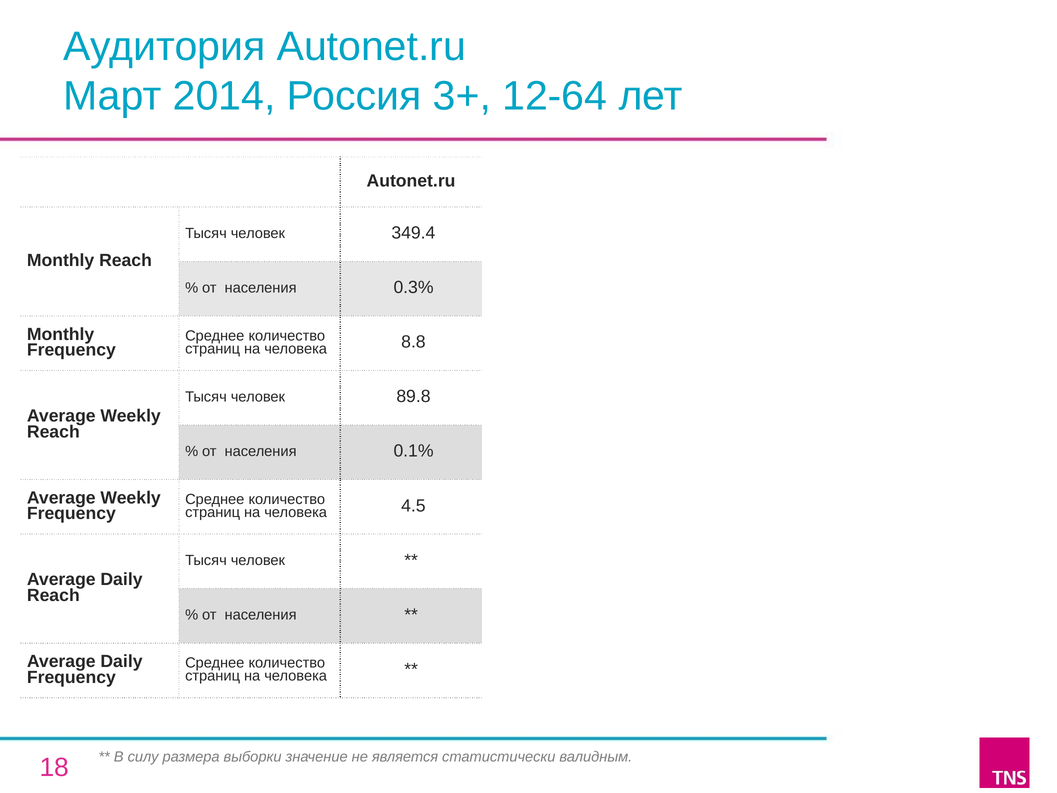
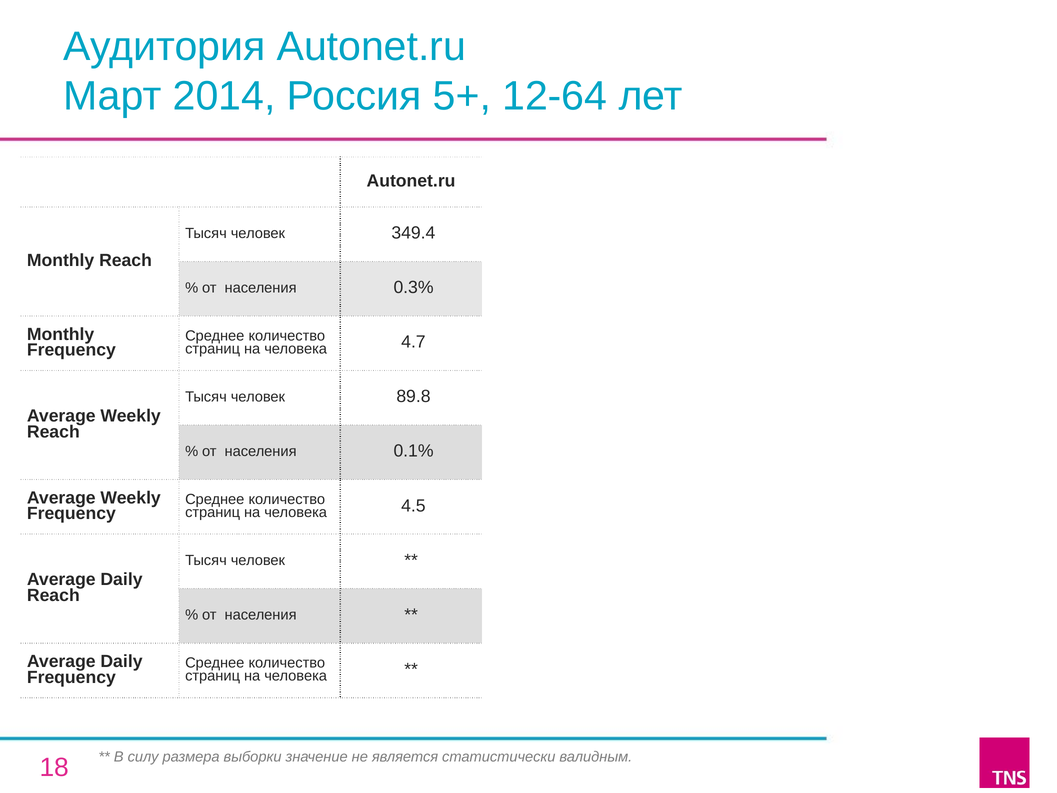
3+: 3+ -> 5+
8.8: 8.8 -> 4.7
